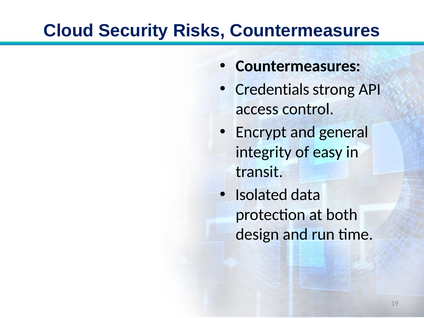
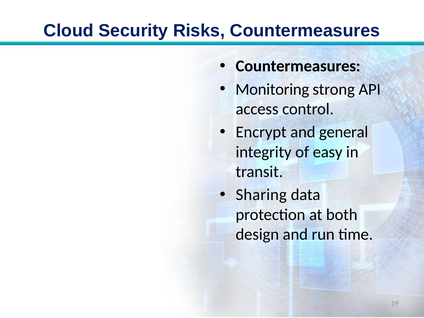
Credentials: Credentials -> Monitoring
Isolated: Isolated -> Sharing
